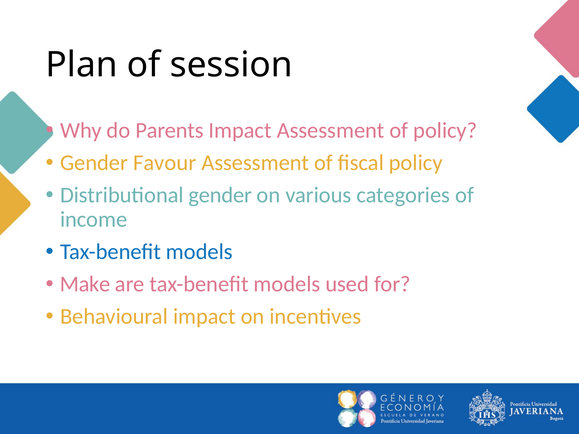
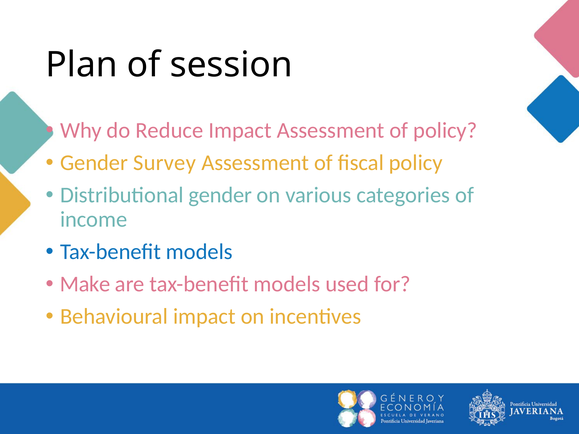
Parents: Parents -> Reduce
Favour: Favour -> Survey
